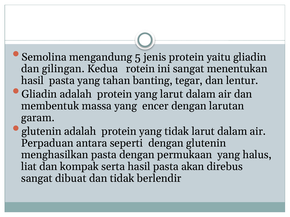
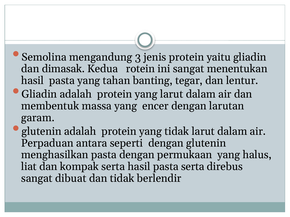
5: 5 -> 3
gilingan: gilingan -> dimasak
pasta akan: akan -> serta
